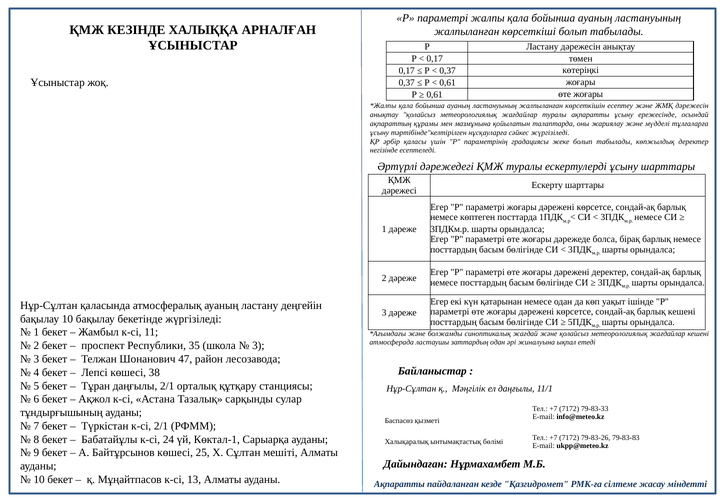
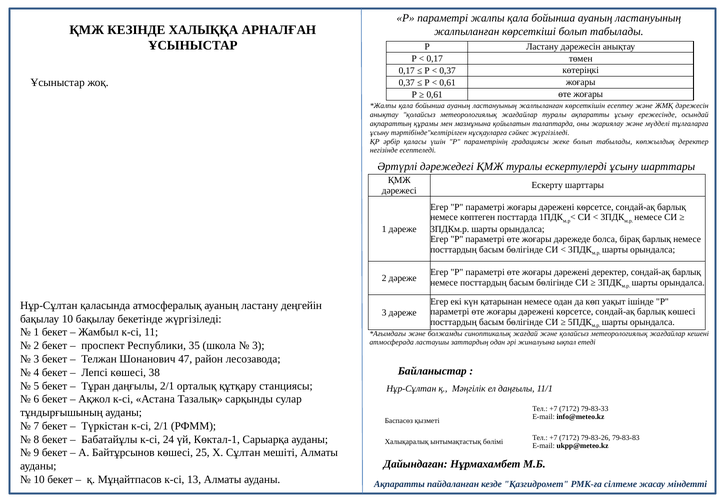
барлық кешені: кешені -> көшесі
